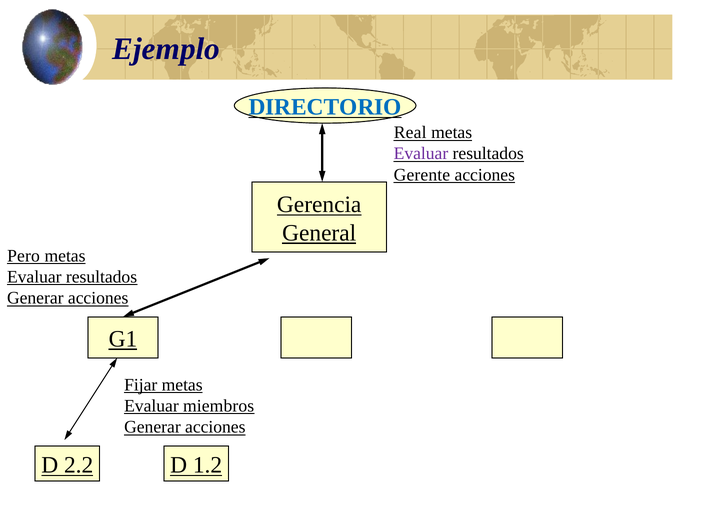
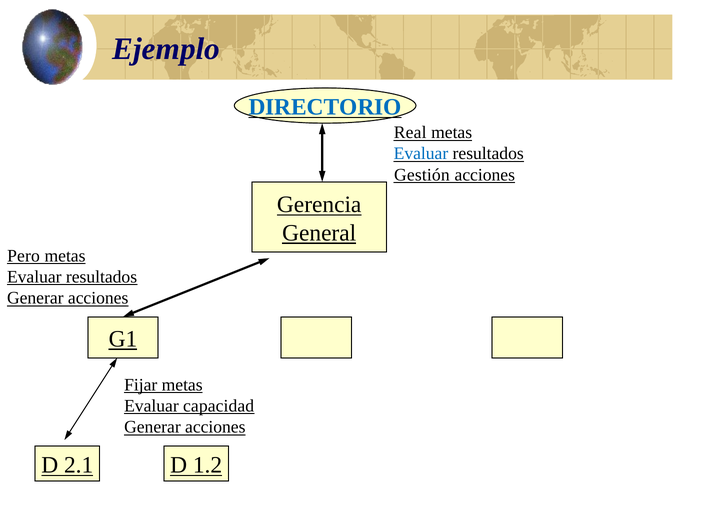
Evaluar at (421, 153) colour: purple -> blue
Gerente: Gerente -> Gestión
miembros: miembros -> capacidad
2.2: 2.2 -> 2.1
